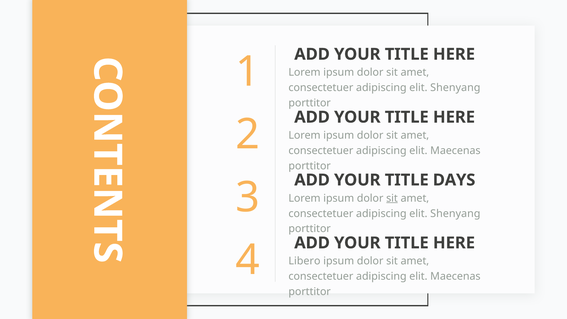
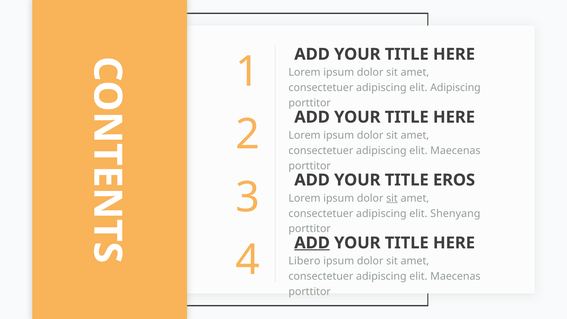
Shenyang at (455, 88): Shenyang -> Adipiscing
DAYS: DAYS -> EROS
ADD at (312, 243) underline: none -> present
